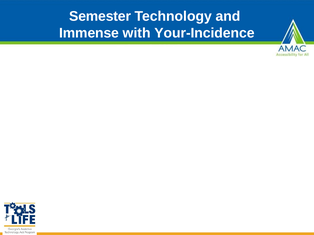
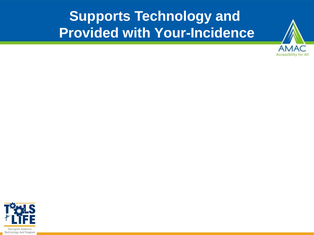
Semester: Semester -> Supports
Immense: Immense -> Provided
